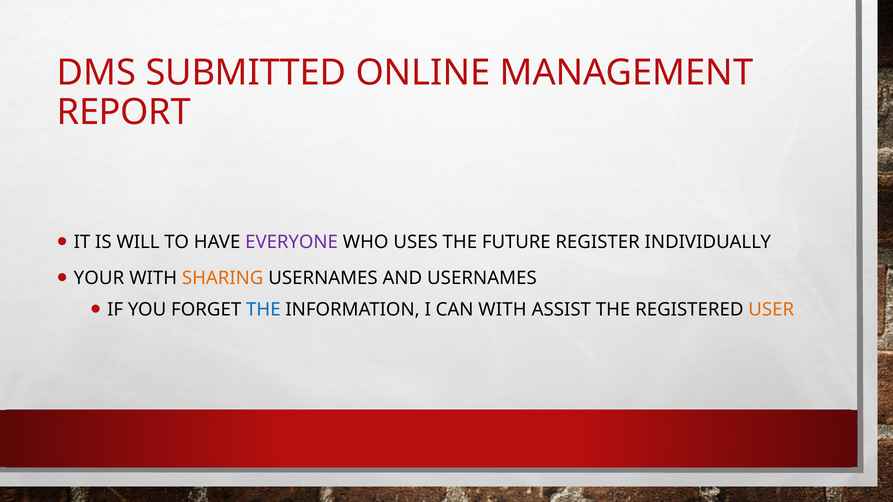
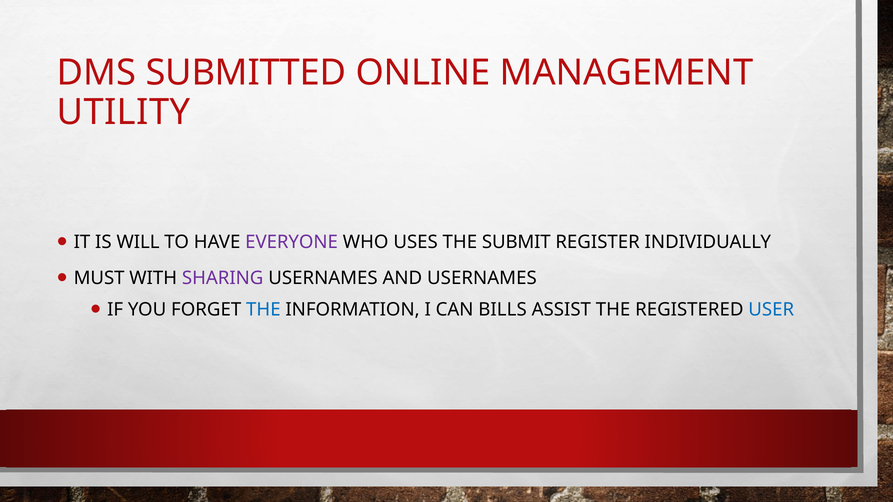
REPORT: REPORT -> UTILITY
FUTURE: FUTURE -> SUBMIT
YOUR: YOUR -> MUST
SHARING colour: orange -> purple
CAN WITH: WITH -> BILLS
USER colour: orange -> blue
